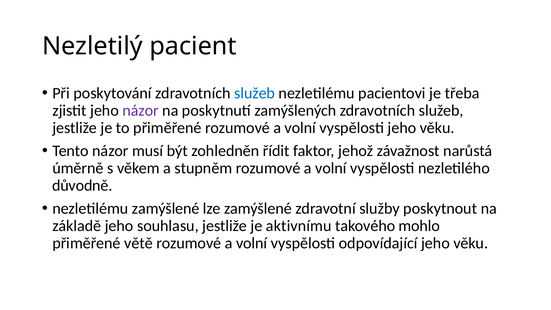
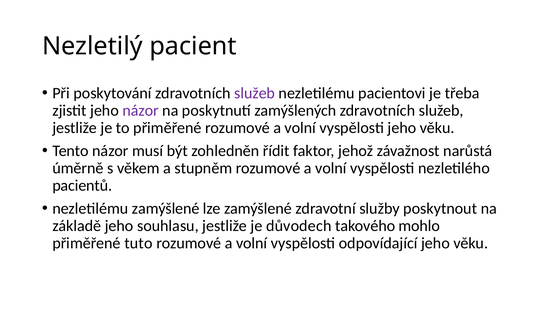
služeb at (255, 93) colour: blue -> purple
důvodně: důvodně -> pacientů
aktivnímu: aktivnímu -> důvodech
větě: větě -> tuto
